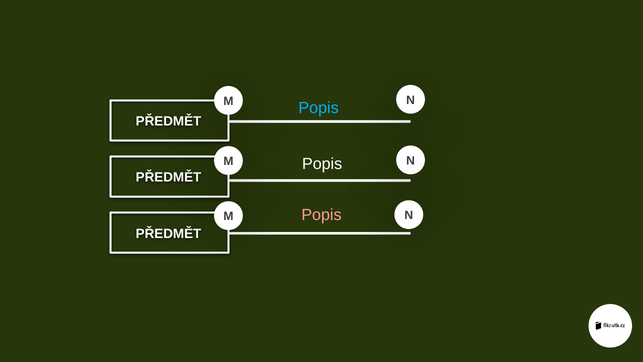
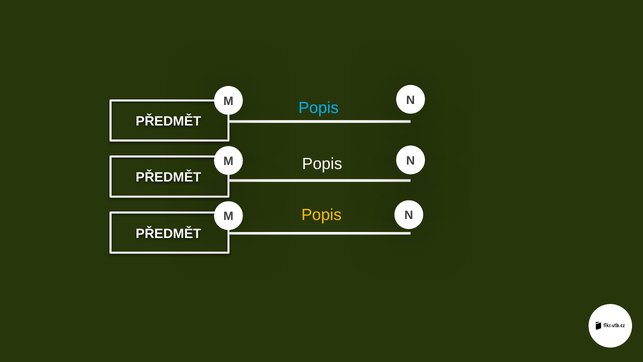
Popis at (321, 215) colour: pink -> yellow
